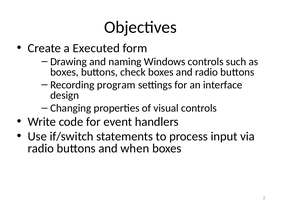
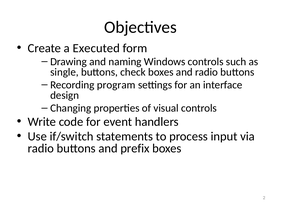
boxes at (64, 72): boxes -> single
when: when -> prefix
